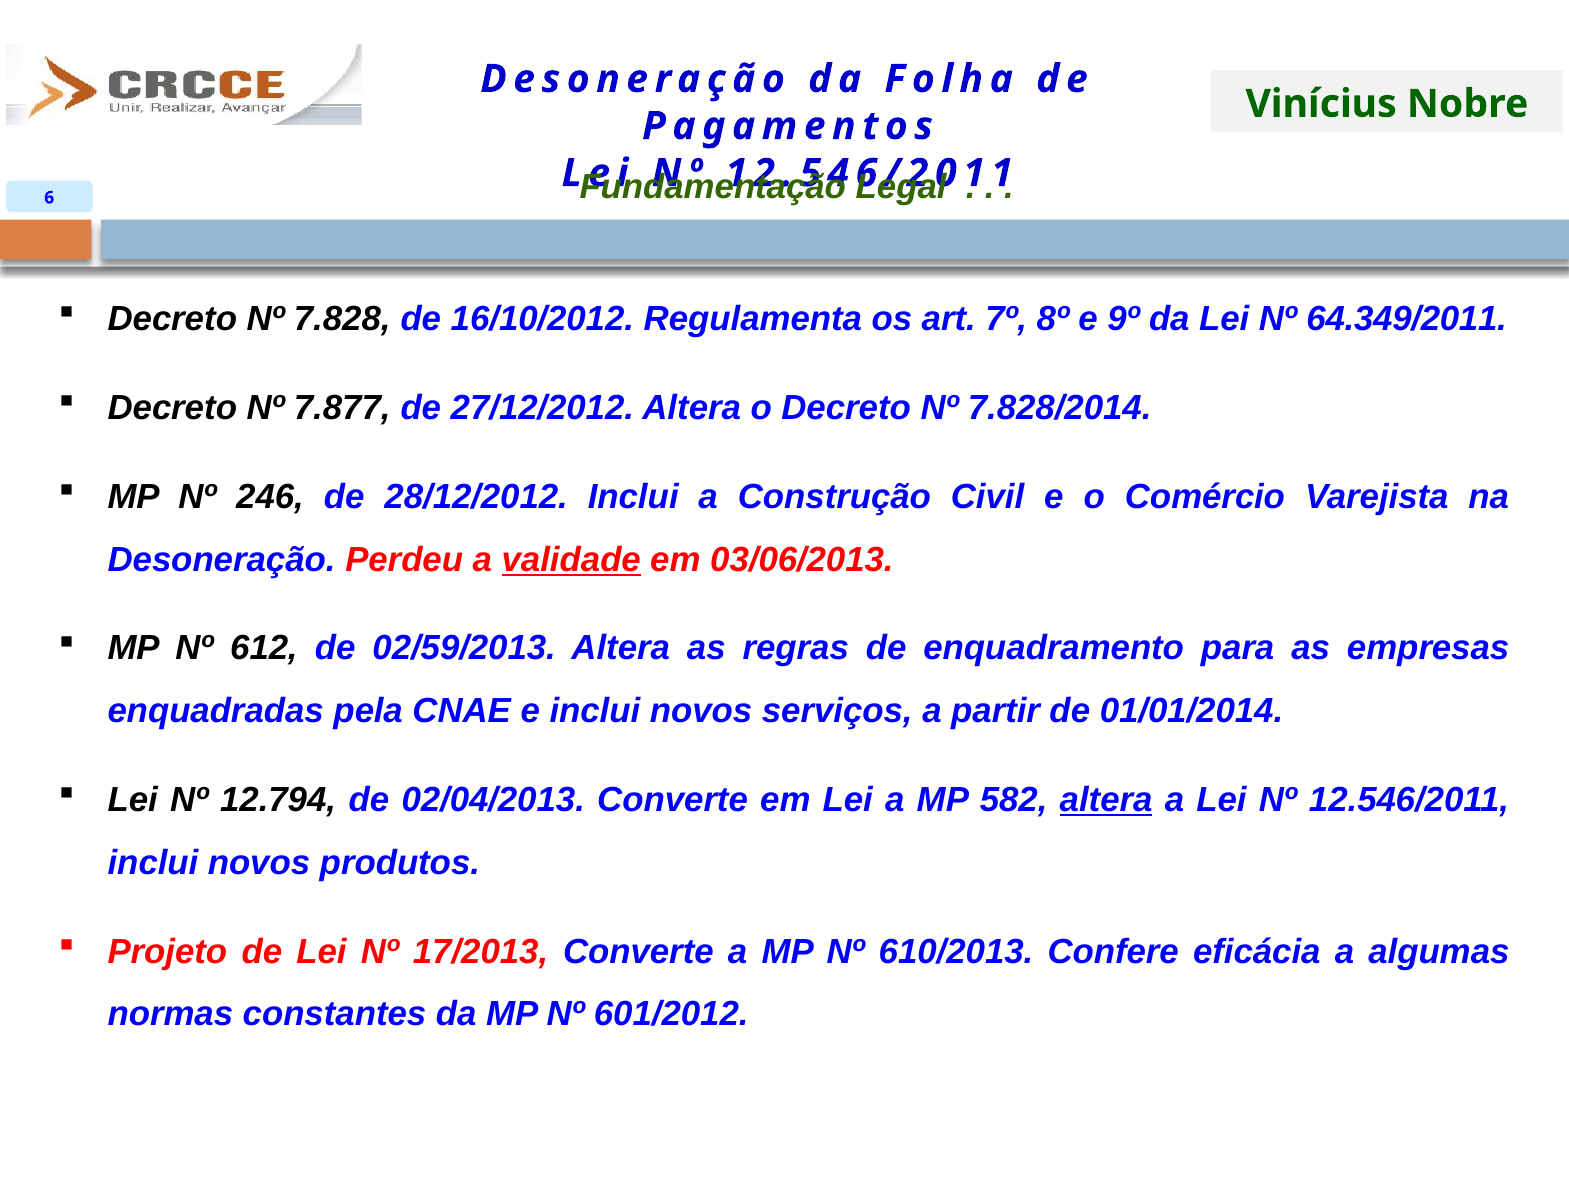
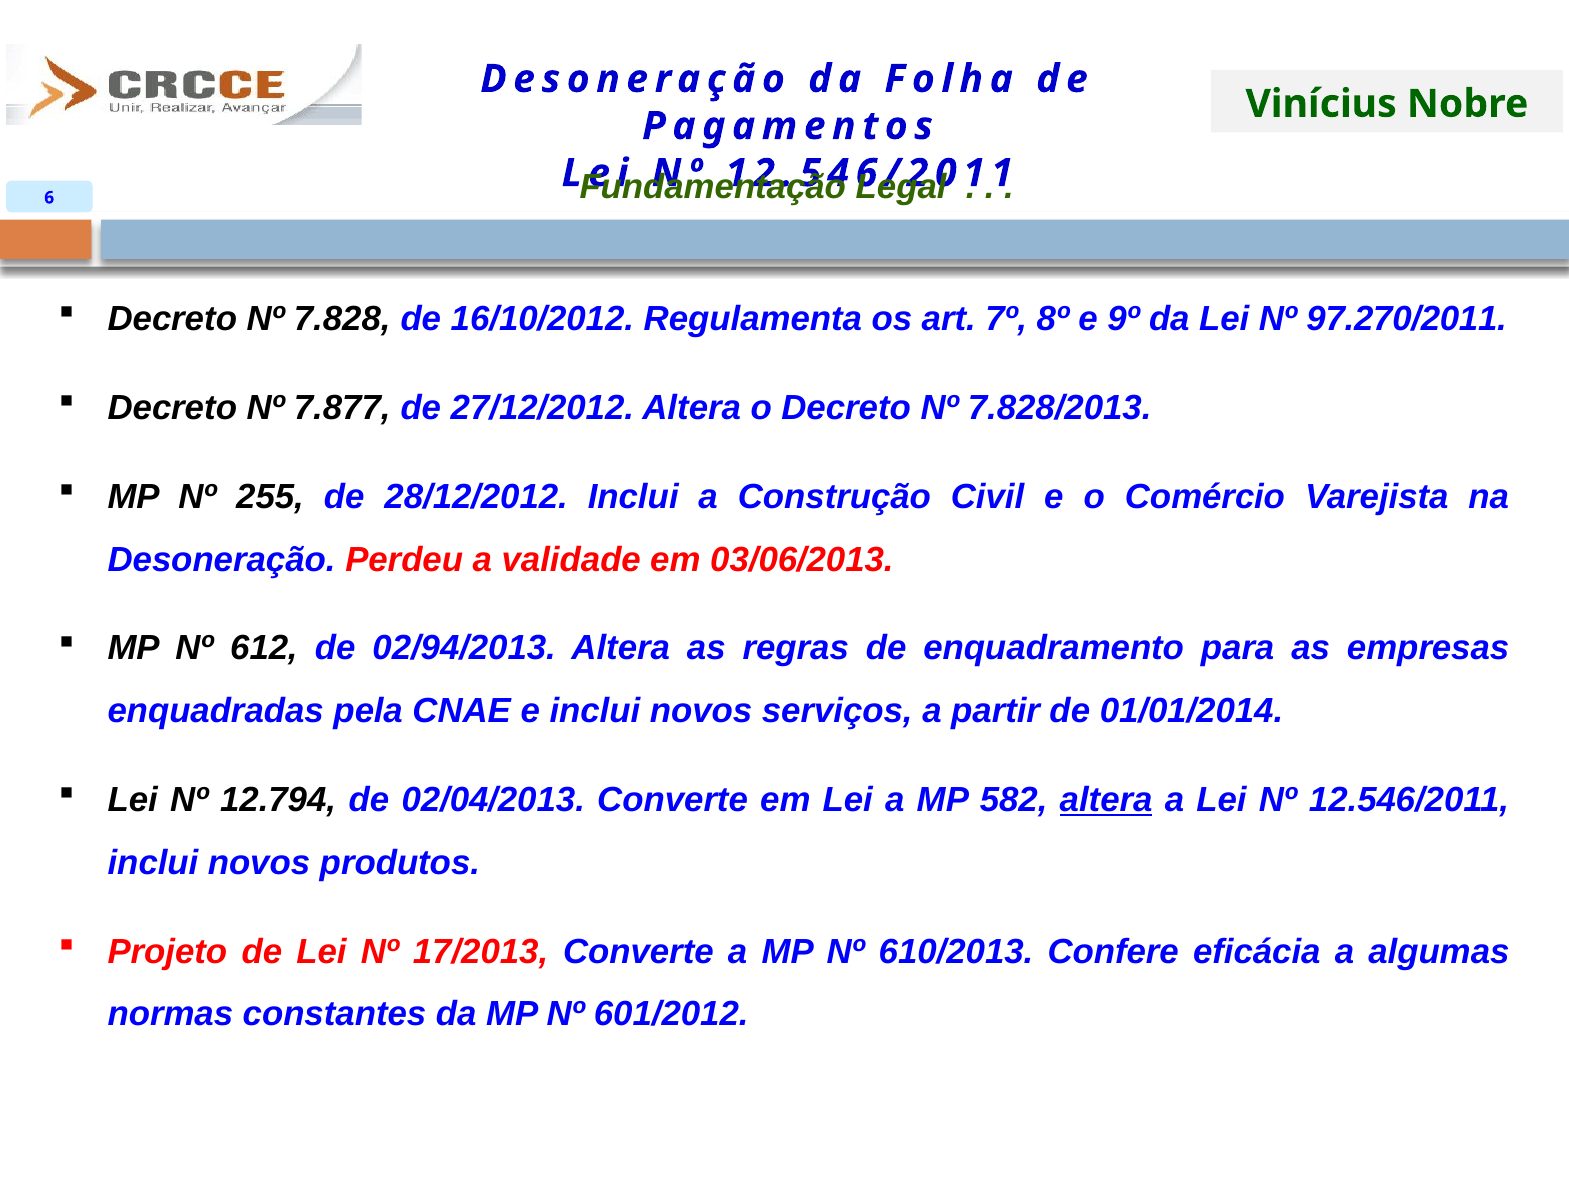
64.349/2011: 64.349/2011 -> 97.270/2011
7.828/2014: 7.828/2014 -> 7.828/2013
246: 246 -> 255
validade underline: present -> none
02/59/2013: 02/59/2013 -> 02/94/2013
